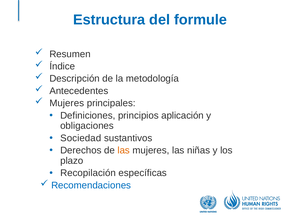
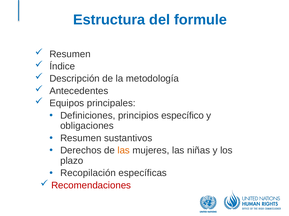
Mujeres at (67, 104): Mujeres -> Equipos
aplicación: aplicación -> específico
Sociedad at (81, 139): Sociedad -> Resumen
Recomendaciones colour: blue -> red
